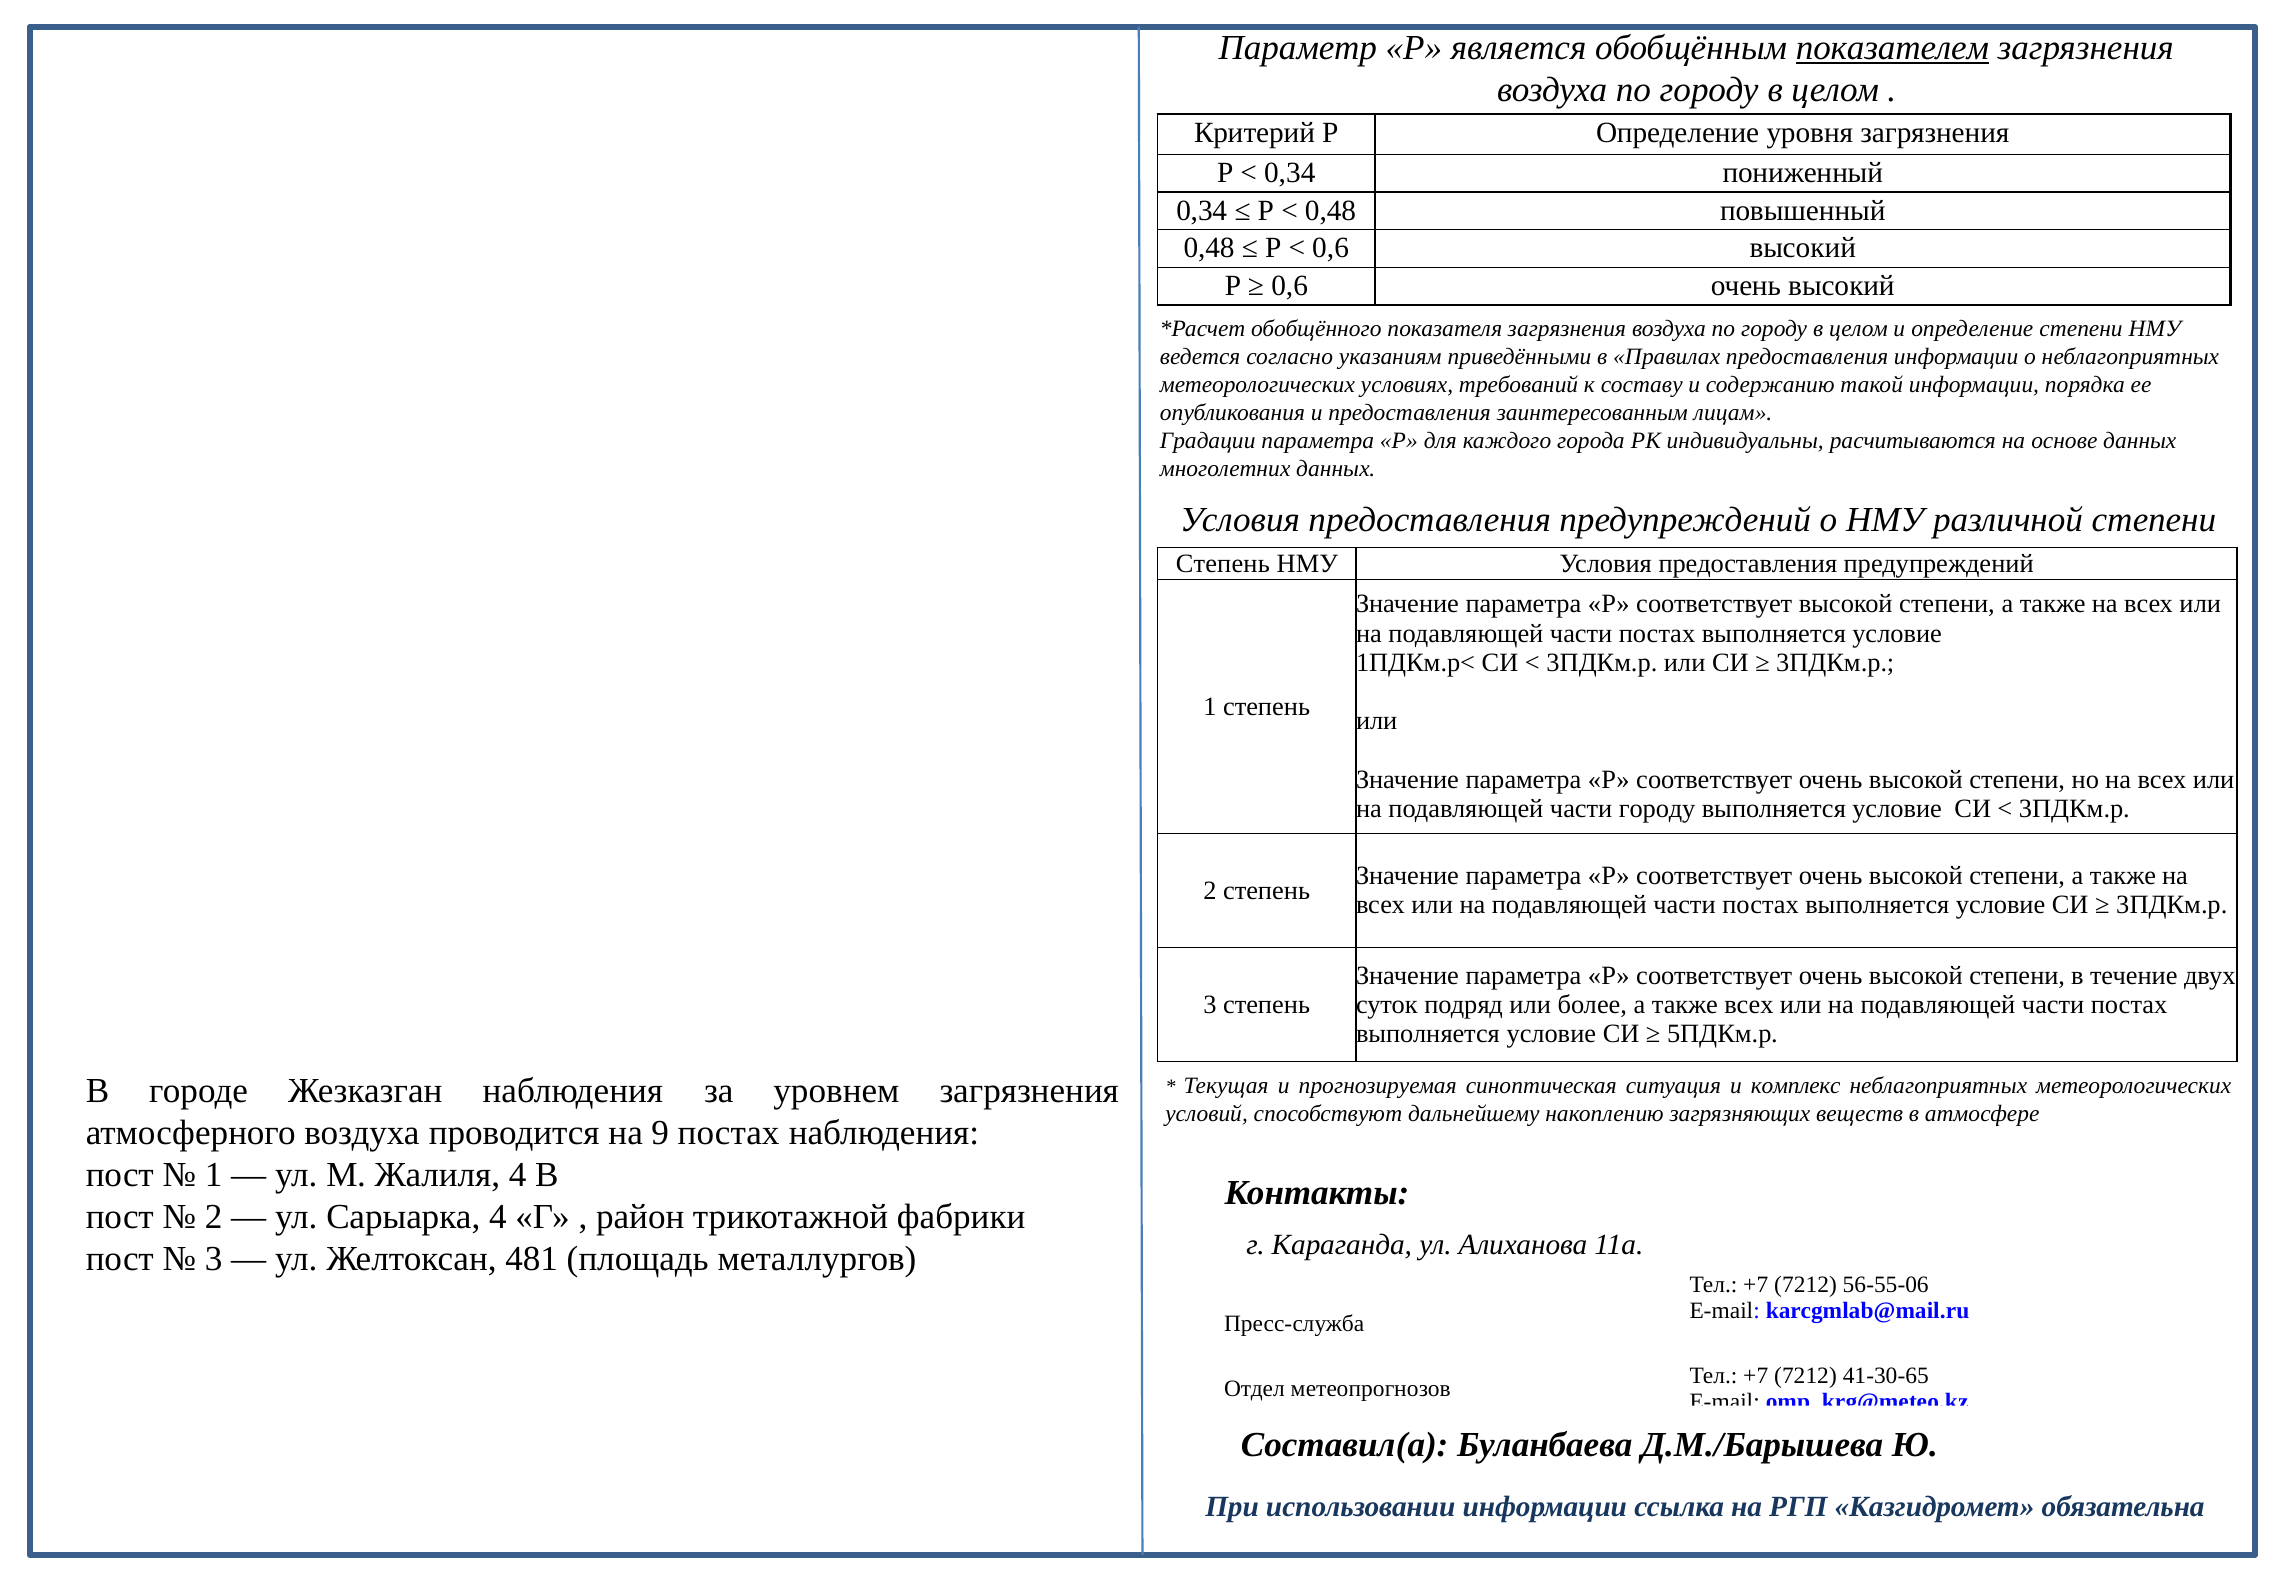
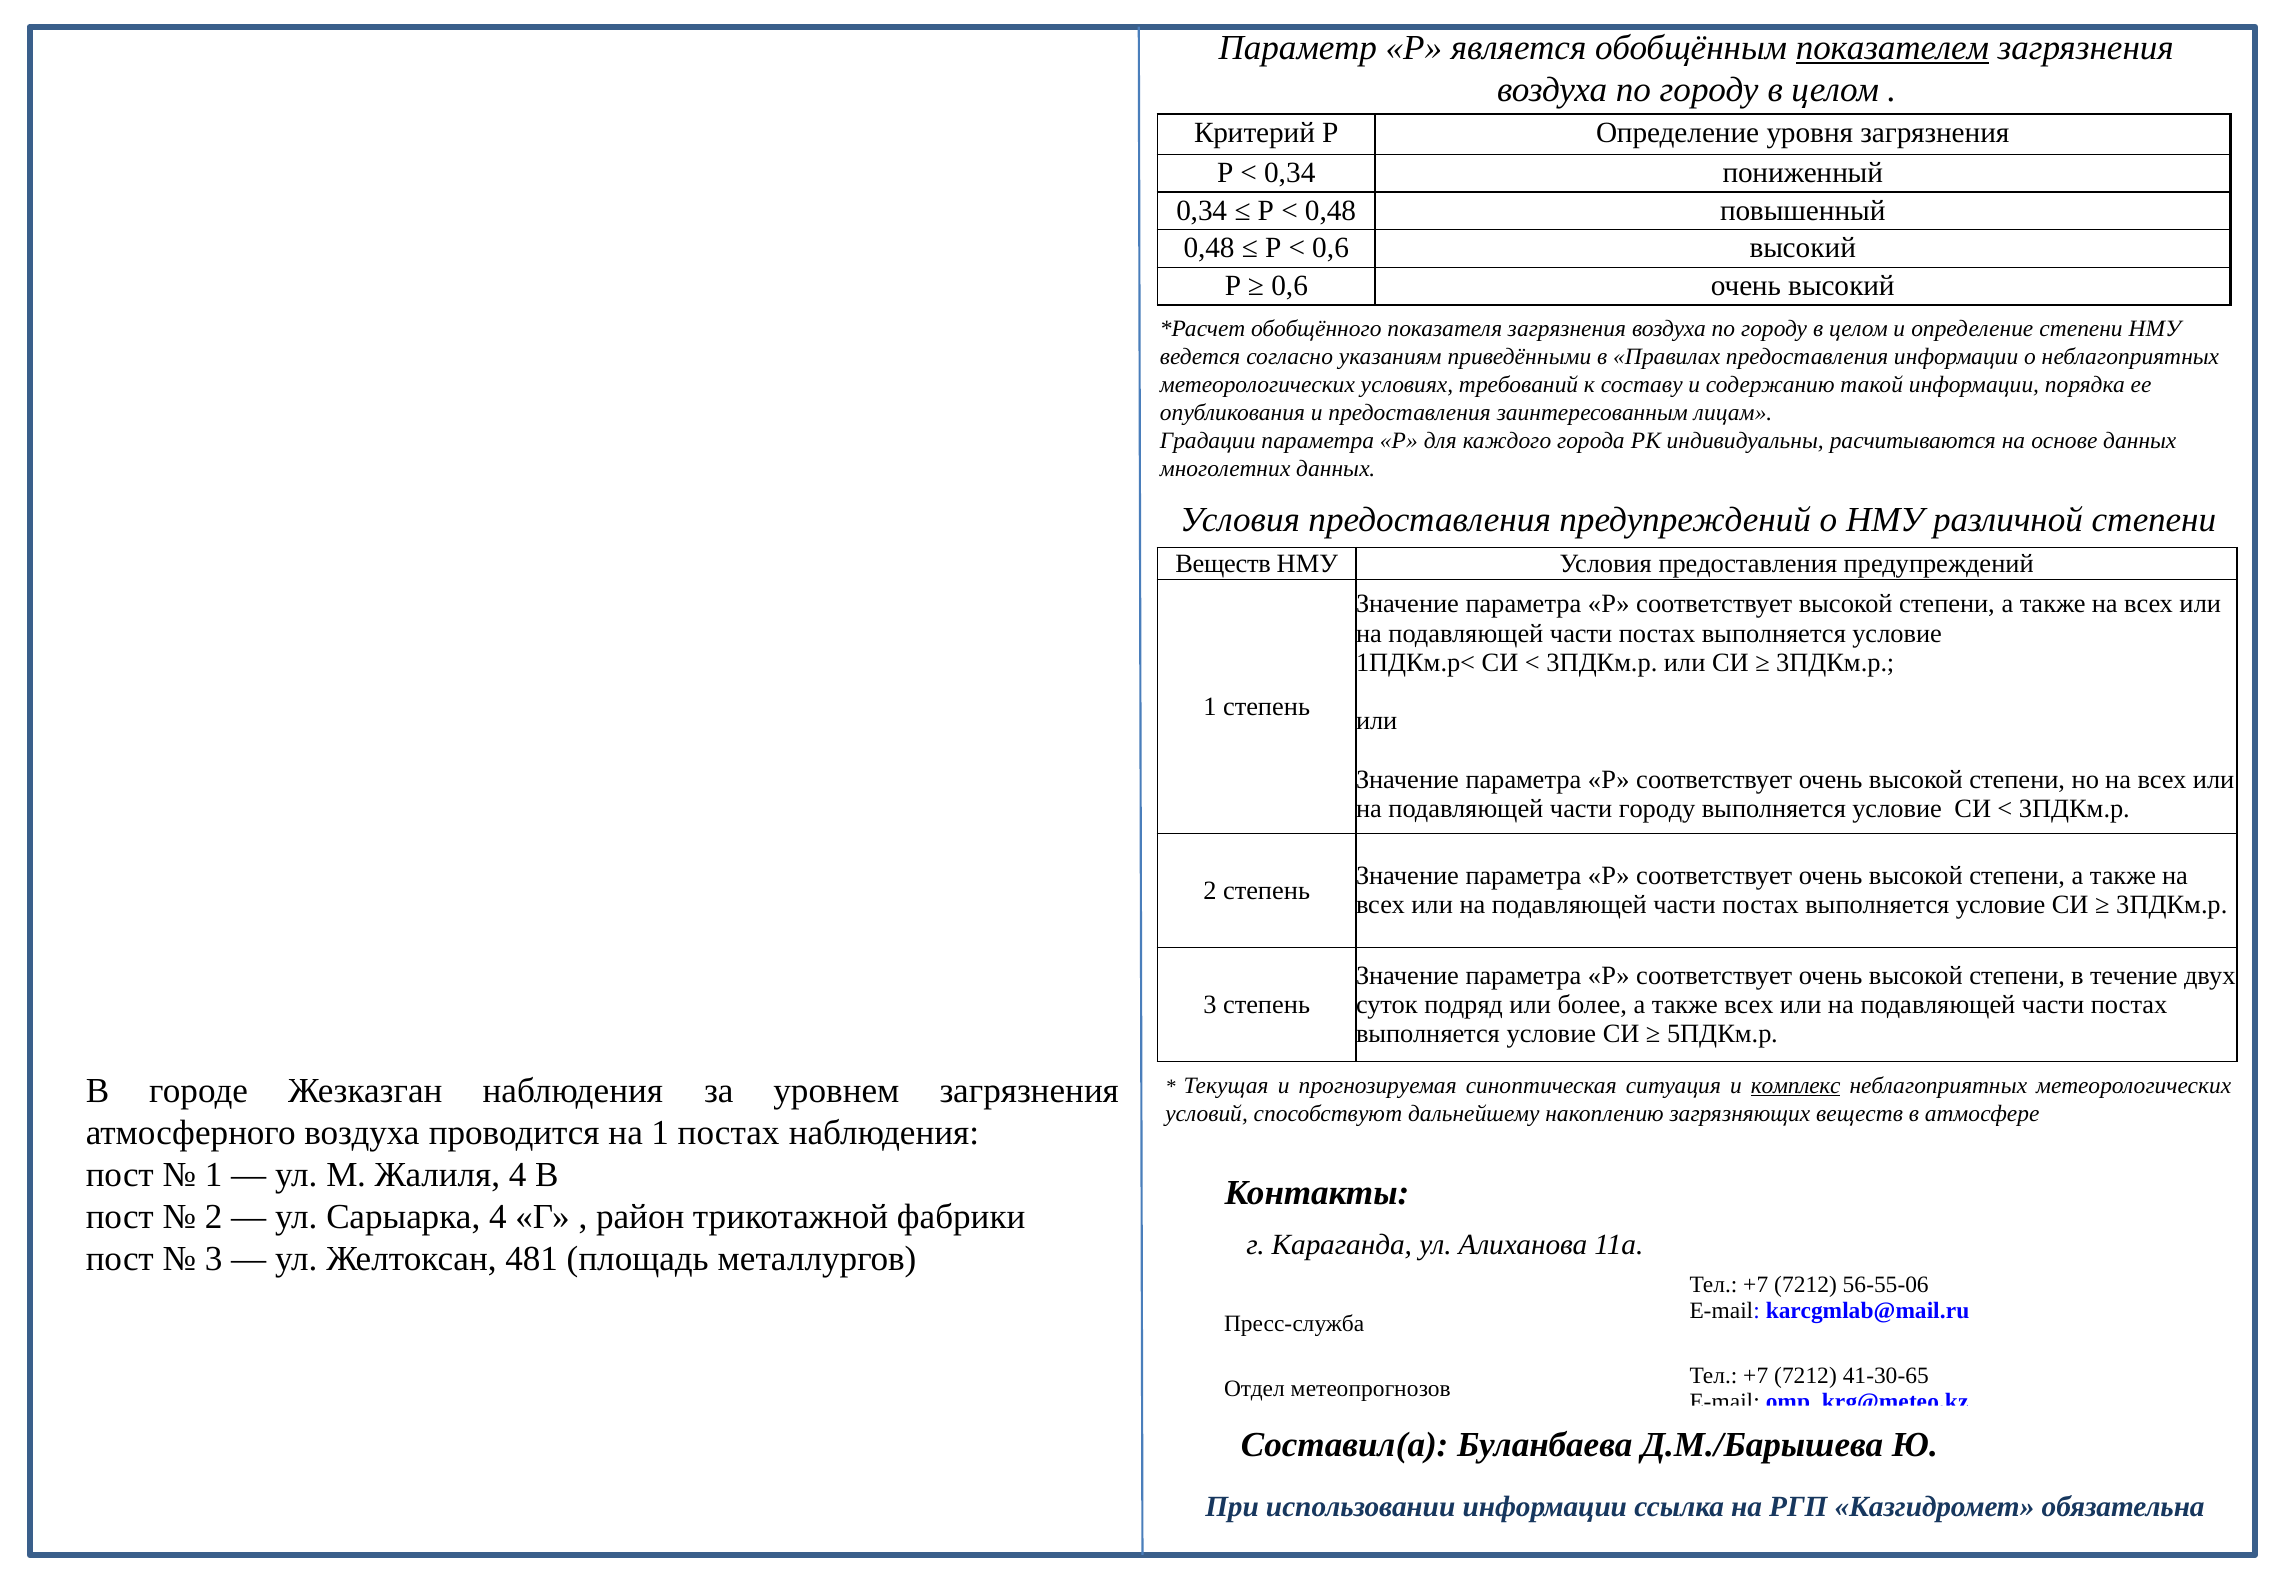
Степень at (1223, 564): Степень -> Веществ
комплекс underline: none -> present
на 9: 9 -> 1
